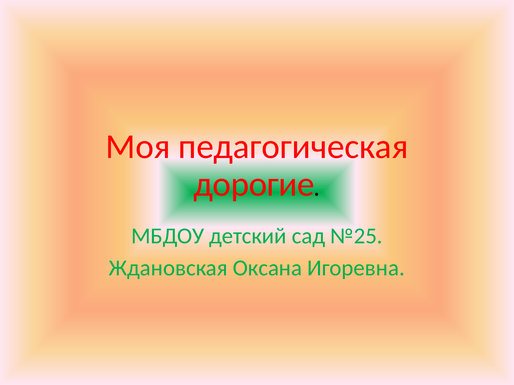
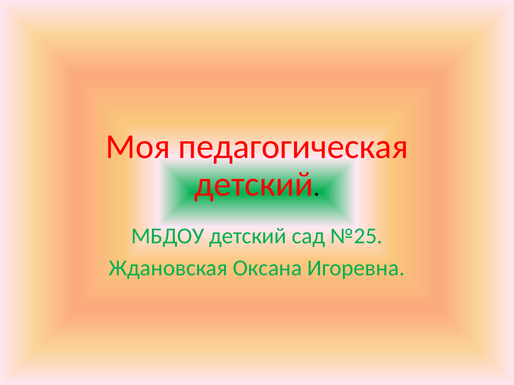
дорогие at (254, 185): дорогие -> детский
